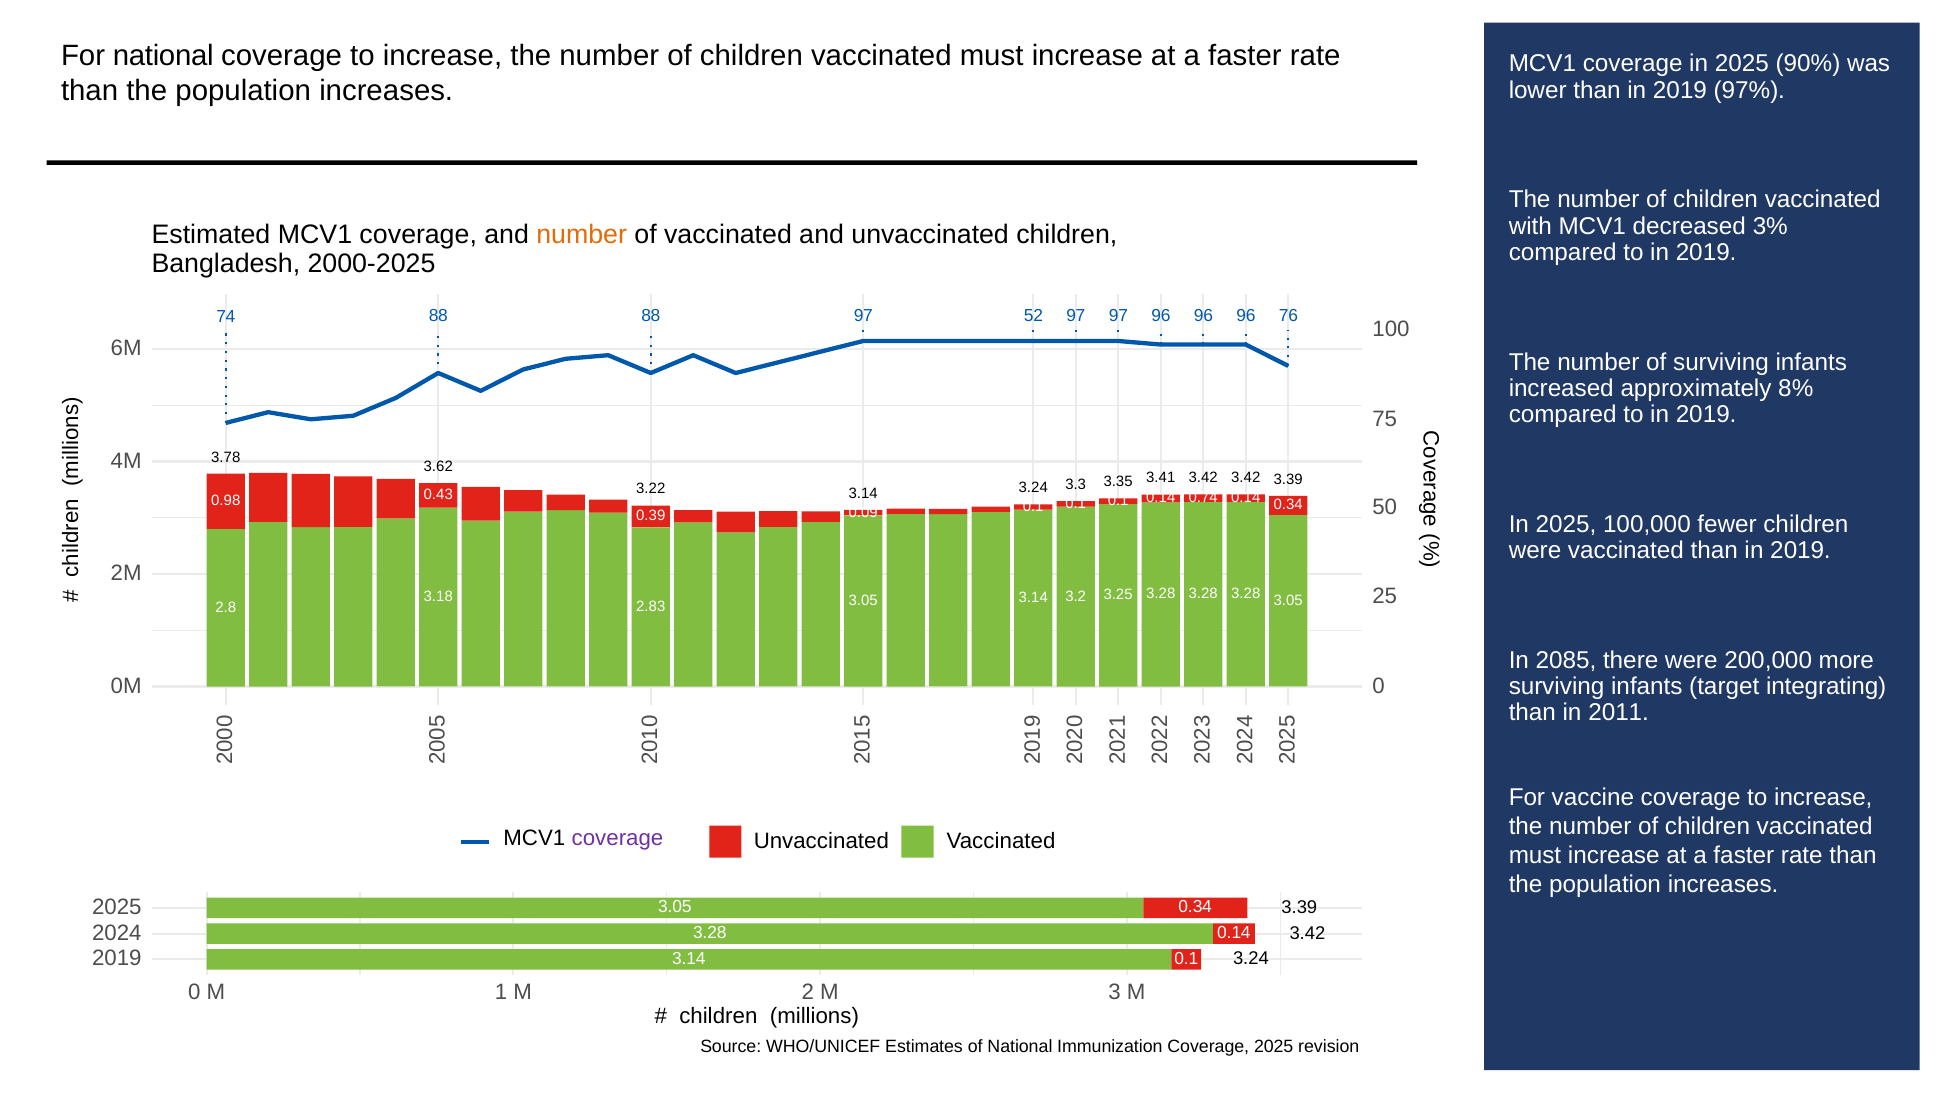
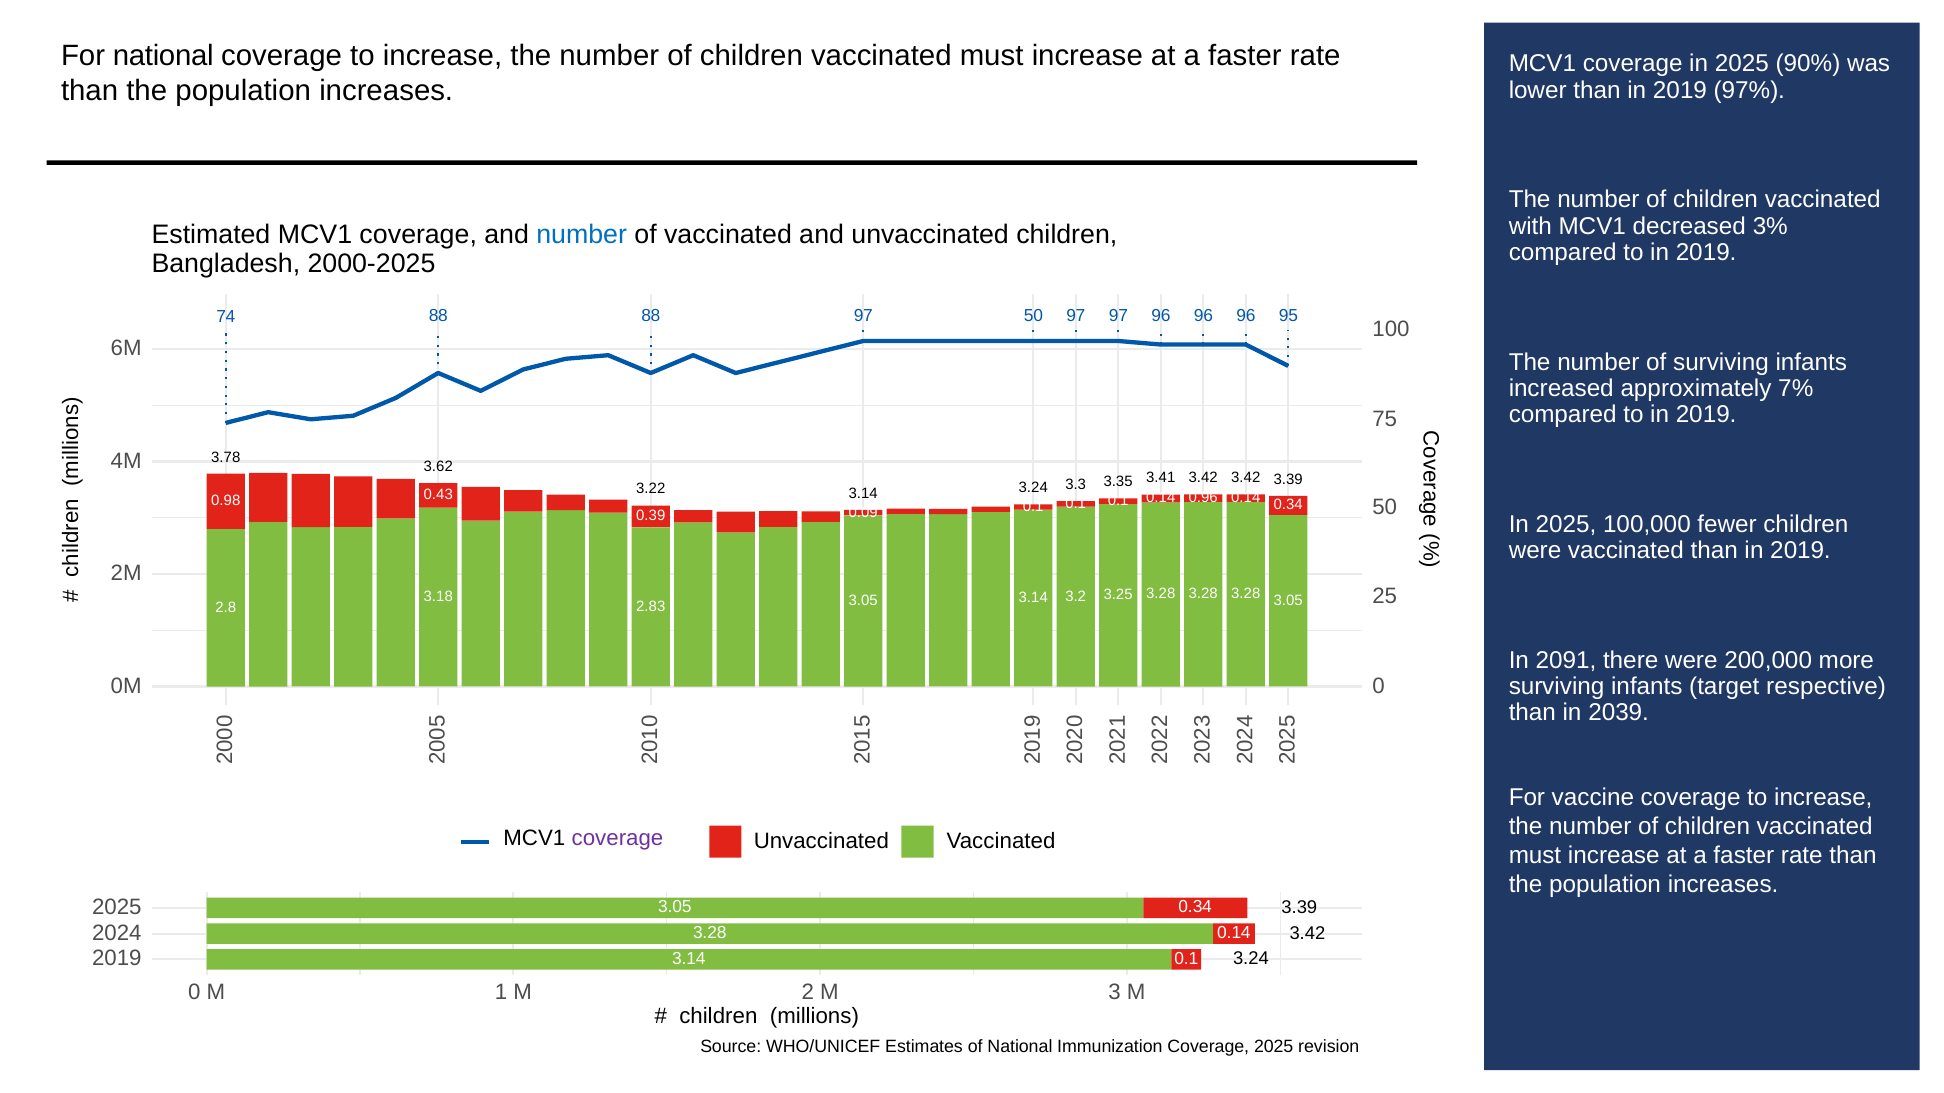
number at (582, 235) colour: orange -> blue
97 52: 52 -> 50
76: 76 -> 95
8%: 8% -> 7%
0.74: 0.74 -> 0.96
2085: 2085 -> 2091
integrating: integrating -> respective
2011: 2011 -> 2039
